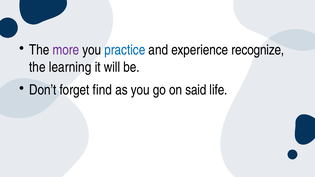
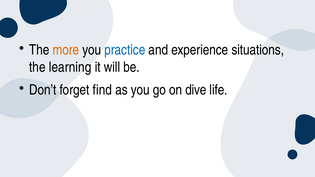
more colour: purple -> orange
recognize: recognize -> situations
said: said -> dive
